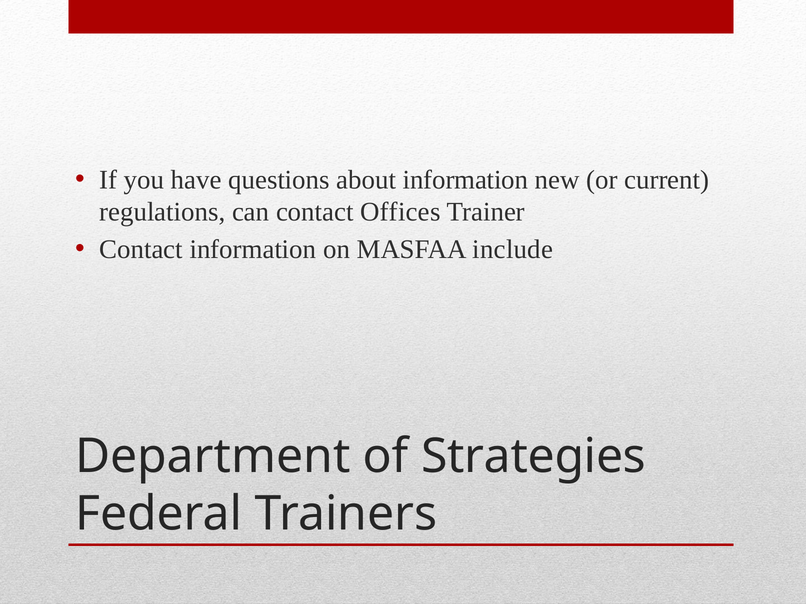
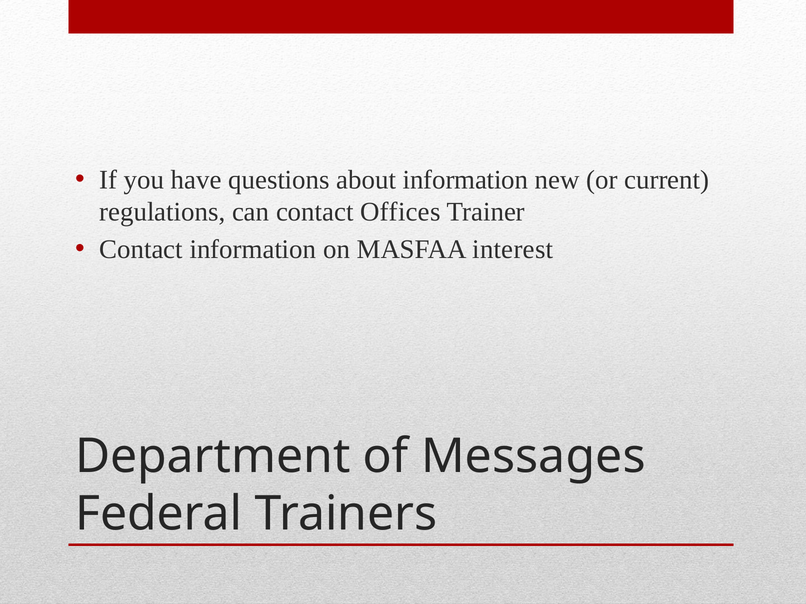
include: include -> interest
Strategies: Strategies -> Messages
